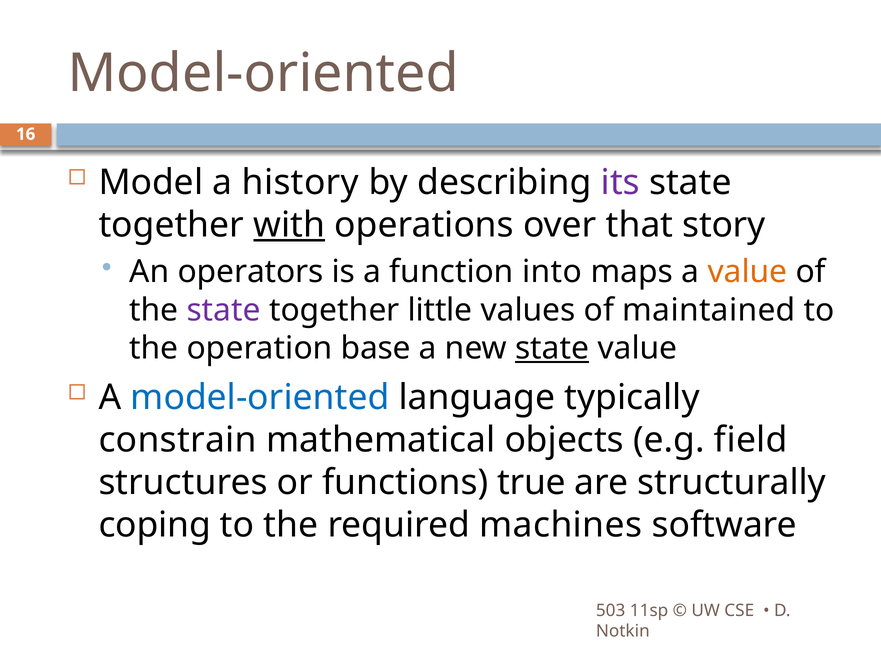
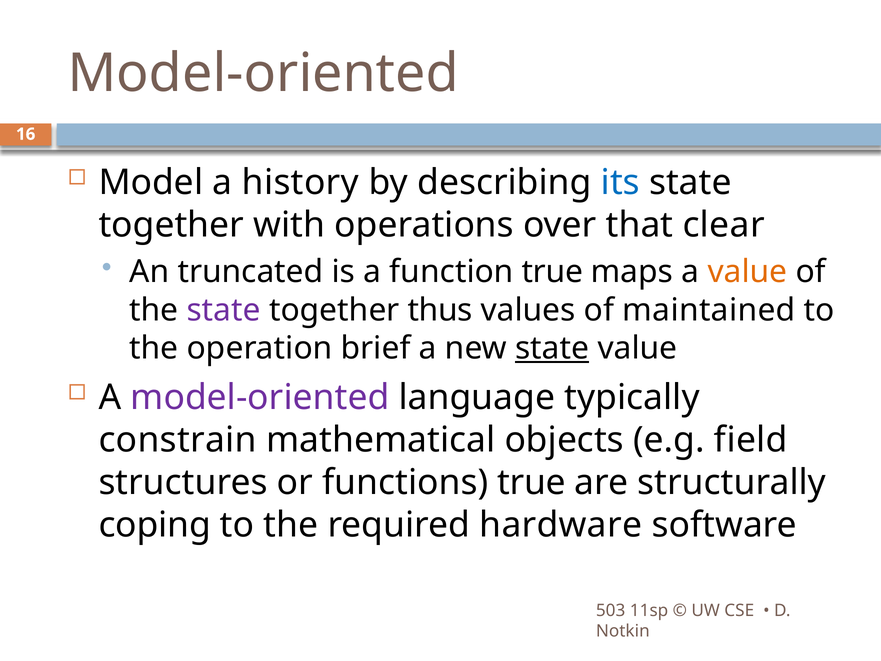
its colour: purple -> blue
with underline: present -> none
story: story -> clear
operators: operators -> truncated
function into: into -> true
little: little -> thus
base: base -> brief
model-oriented at (260, 397) colour: blue -> purple
machines: machines -> hardware
